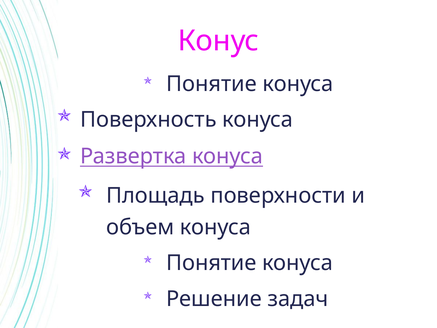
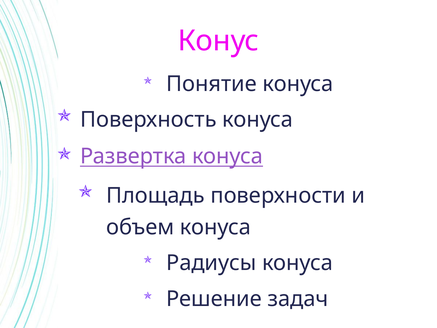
Понятие at (211, 263): Понятие -> Радиусы
